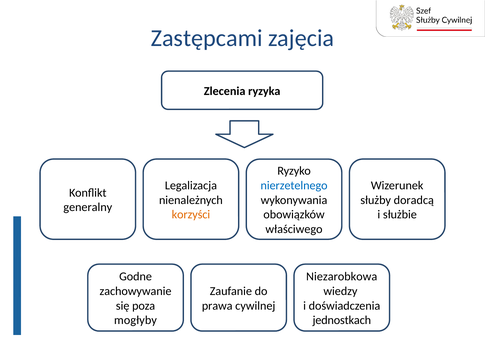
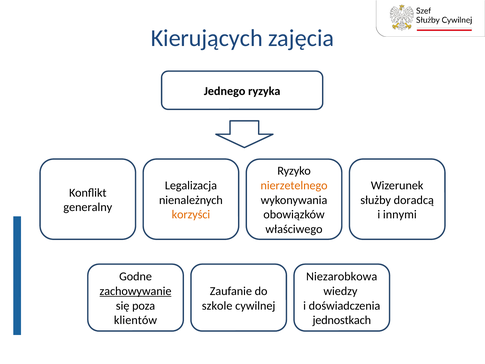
Zastępcami: Zastępcami -> Kierujących
Zlecenia: Zlecenia -> Jednego
nierzetelnego colour: blue -> orange
służbie: służbie -> innymi
zachowywanie underline: none -> present
prawa: prawa -> szkole
mogłyby: mogłyby -> klientów
